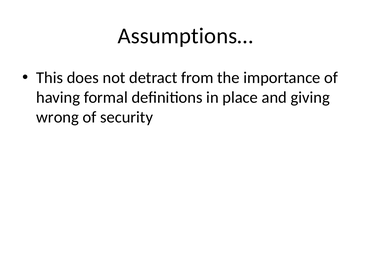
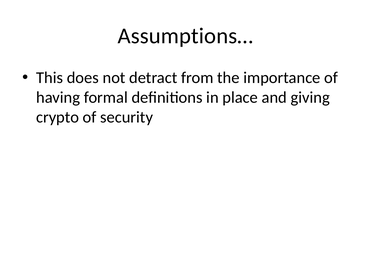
wrong: wrong -> crypto
